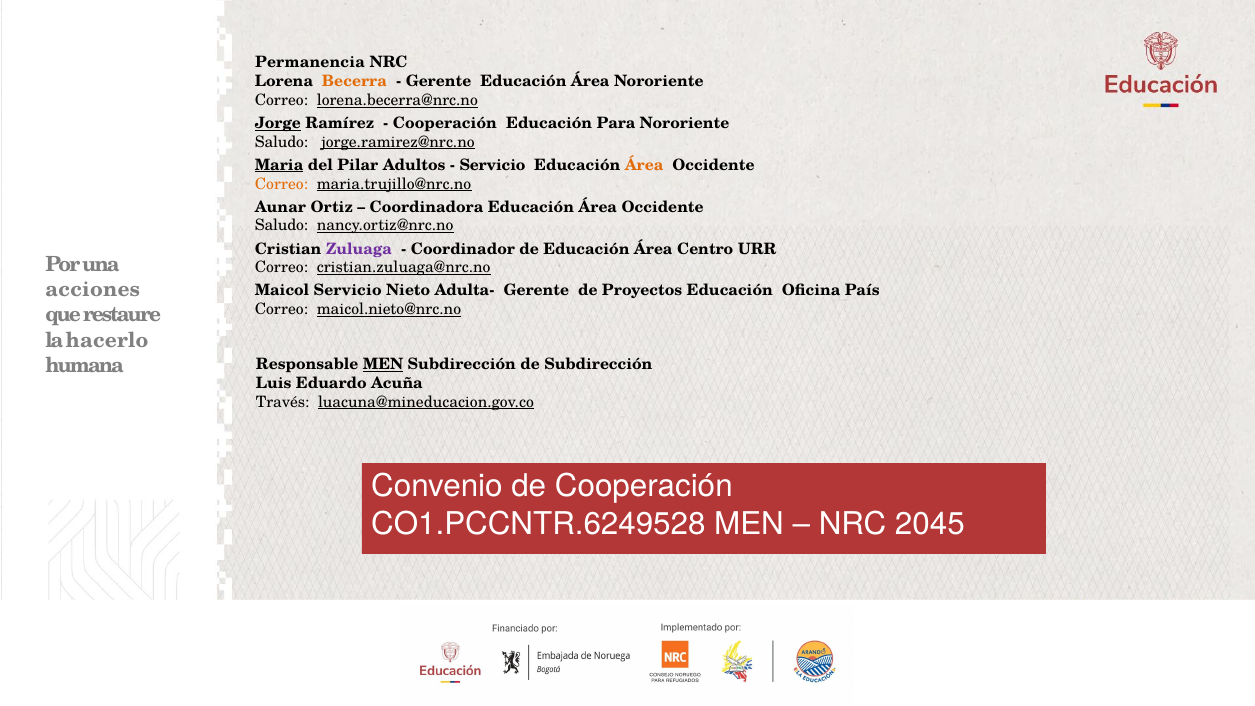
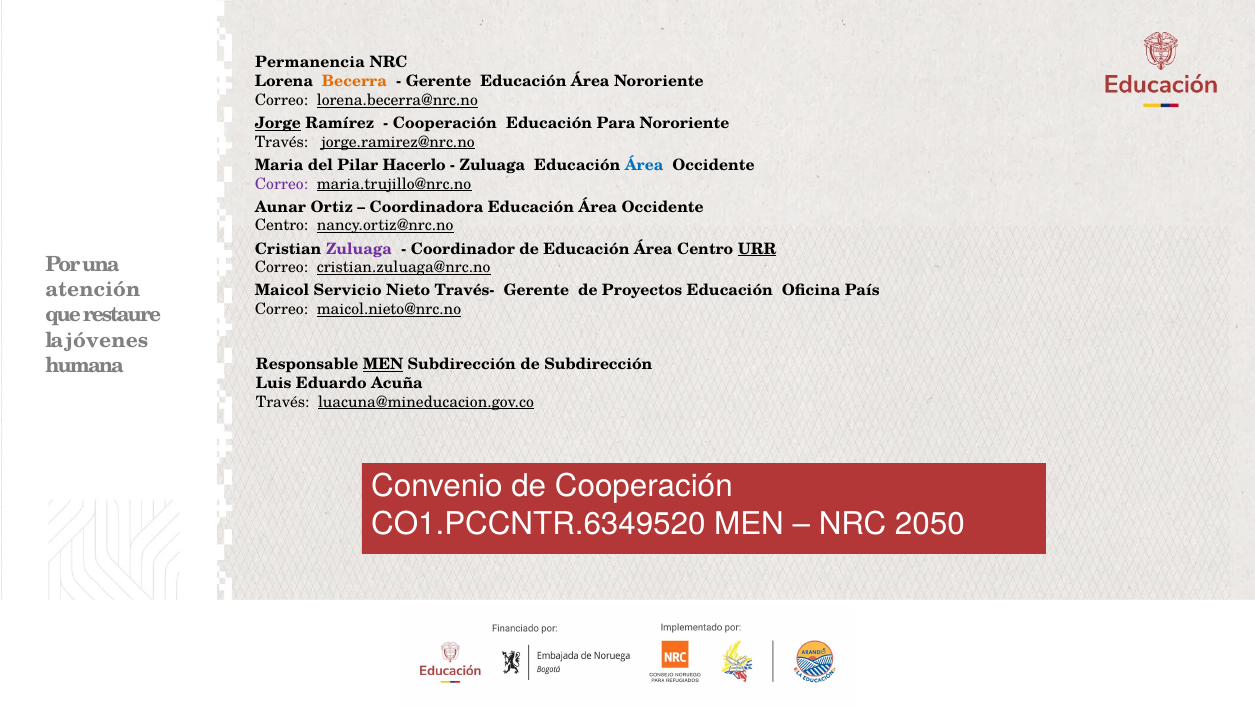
Saludo at (282, 142): Saludo -> Través
Maria underline: present -> none
Adultos: Adultos -> Hacerlo
Servicio at (492, 165): Servicio -> Zuluaga
Área at (644, 165) colour: orange -> blue
Correo at (281, 184) colour: orange -> purple
Saludo at (282, 226): Saludo -> Centro
URR underline: none -> present
acciones: acciones -> atención
Adulta-: Adulta- -> Través-
hacerlo: hacerlo -> jóvenes
CO1.PCCNTR.6249528: CO1.PCCNTR.6249528 -> CO1.PCCNTR.6349520
2045: 2045 -> 2050
